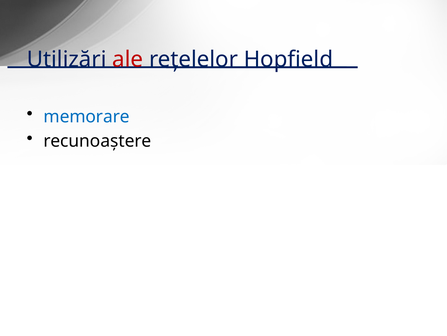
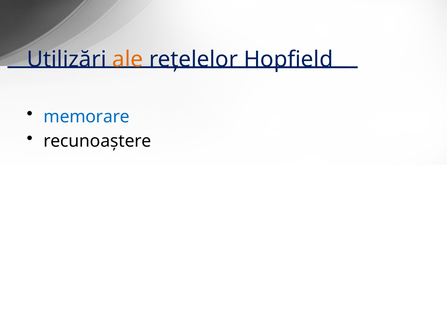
ale colour: red -> orange
